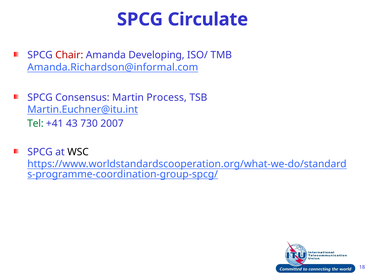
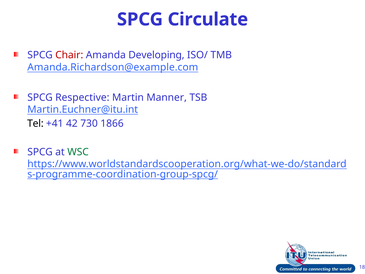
Amanda.Richardson@informal.com: Amanda.Richardson@informal.com -> Amanda.Richardson@example.com
Consensus: Consensus -> Respective
Process: Process -> Manner
Tel colour: green -> black
43: 43 -> 42
2007: 2007 -> 1866
WSC colour: black -> green
